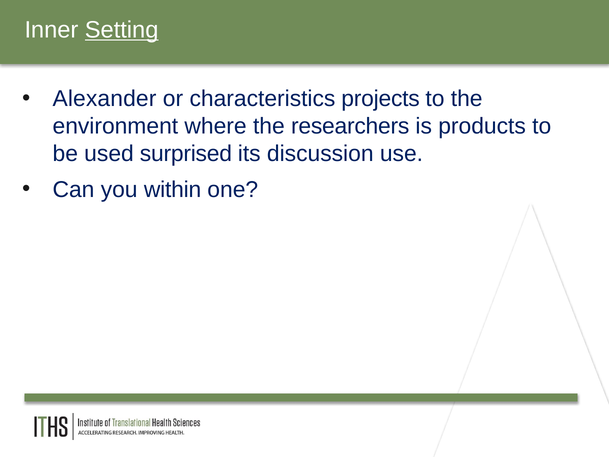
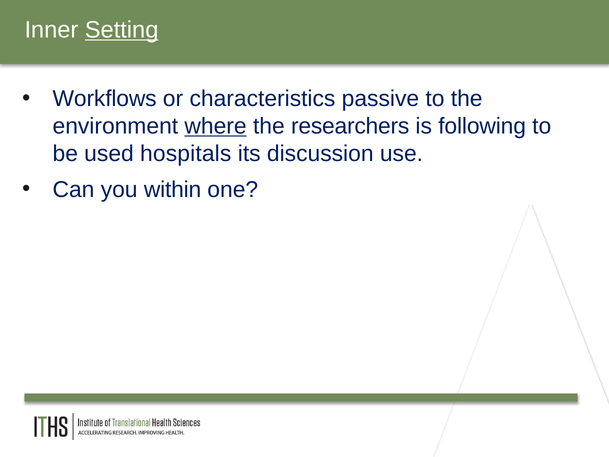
Alexander: Alexander -> Workflows
projects: projects -> passive
where underline: none -> present
products: products -> following
surprised: surprised -> hospitals
